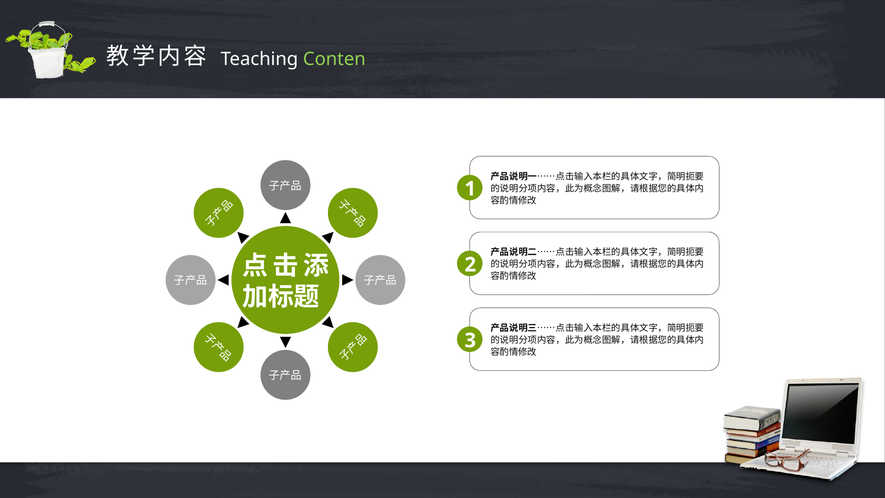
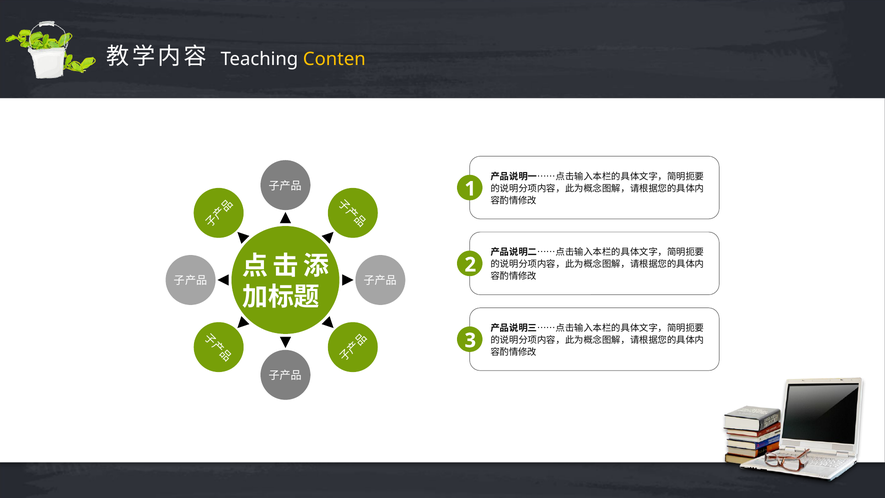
Conten colour: light green -> yellow
